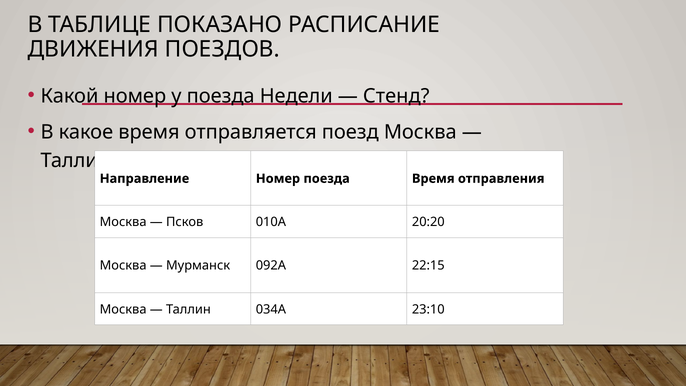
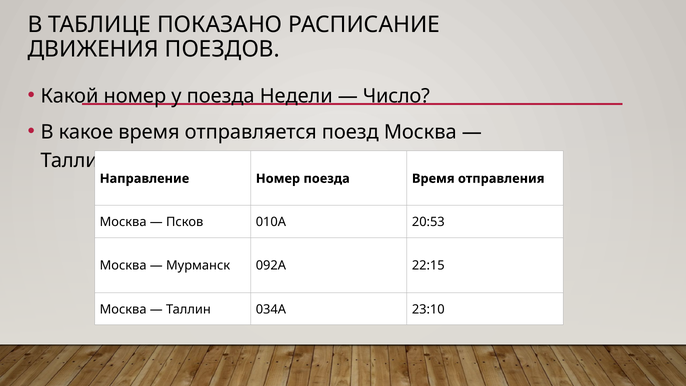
Стенд: Стенд -> Число
20:20: 20:20 -> 20:53
